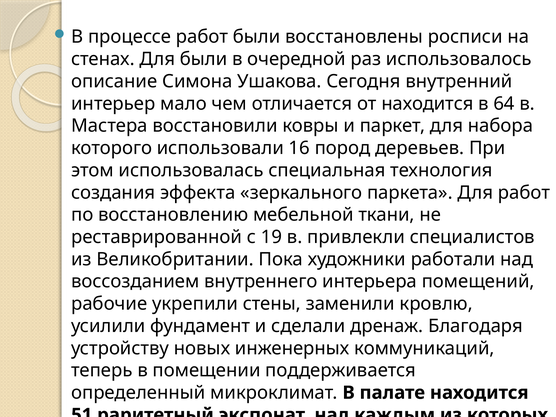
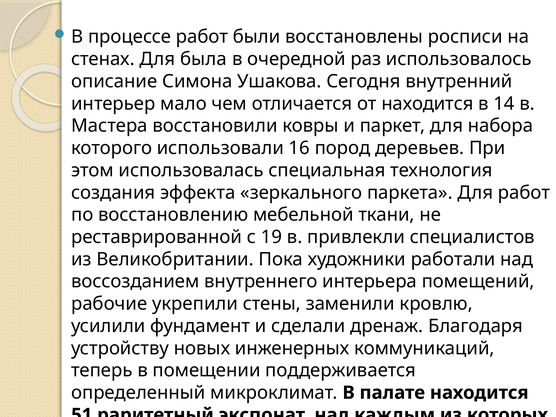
Для были: были -> была
64: 64 -> 14
